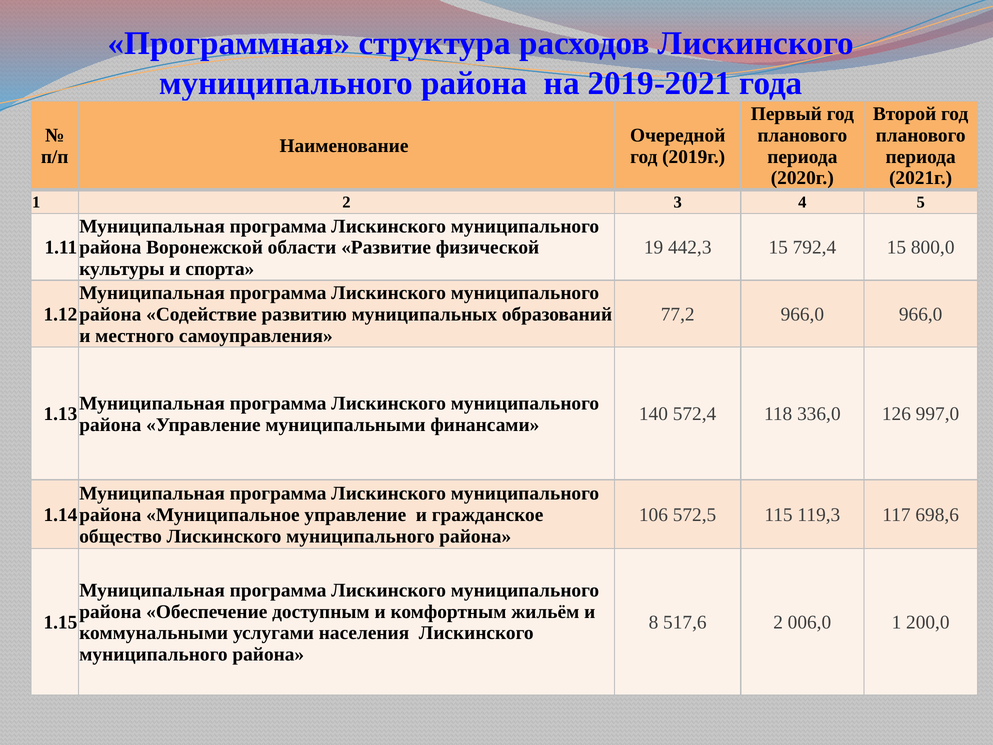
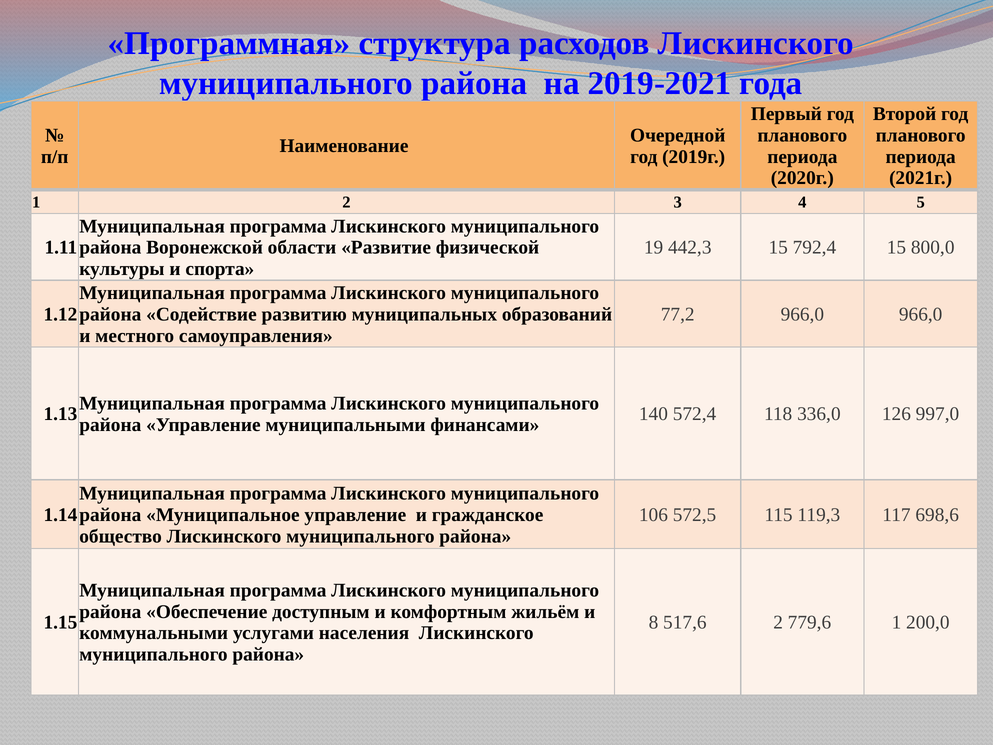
006,0: 006,0 -> 779,6
